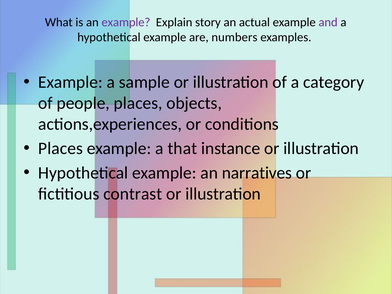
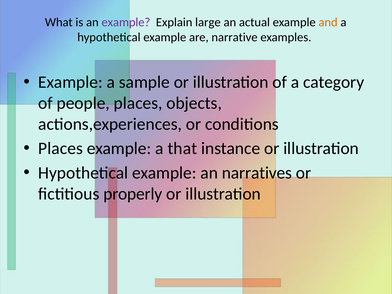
story: story -> large
and colour: purple -> orange
numbers: numbers -> narrative
contrast: contrast -> properly
